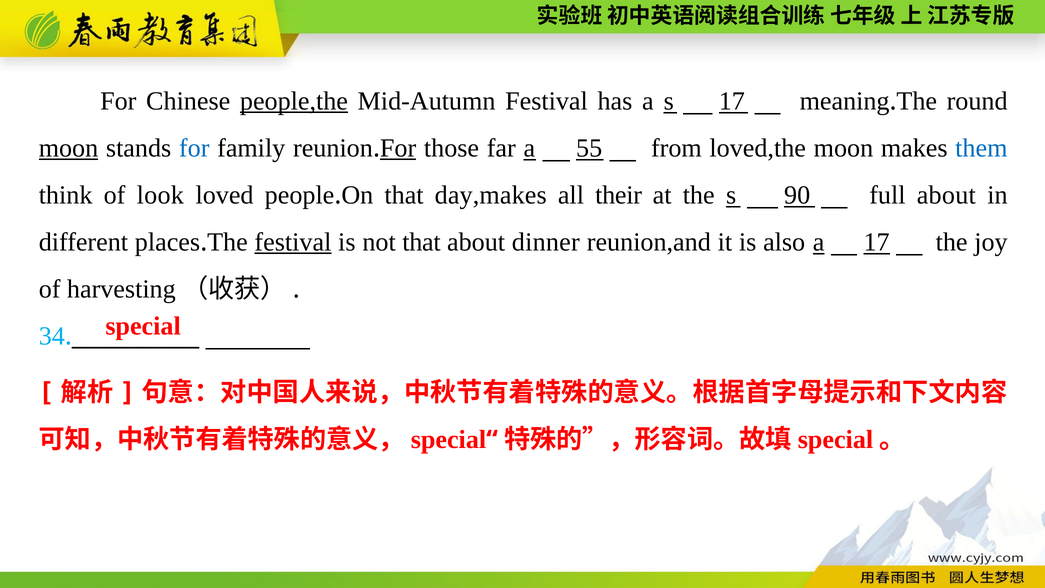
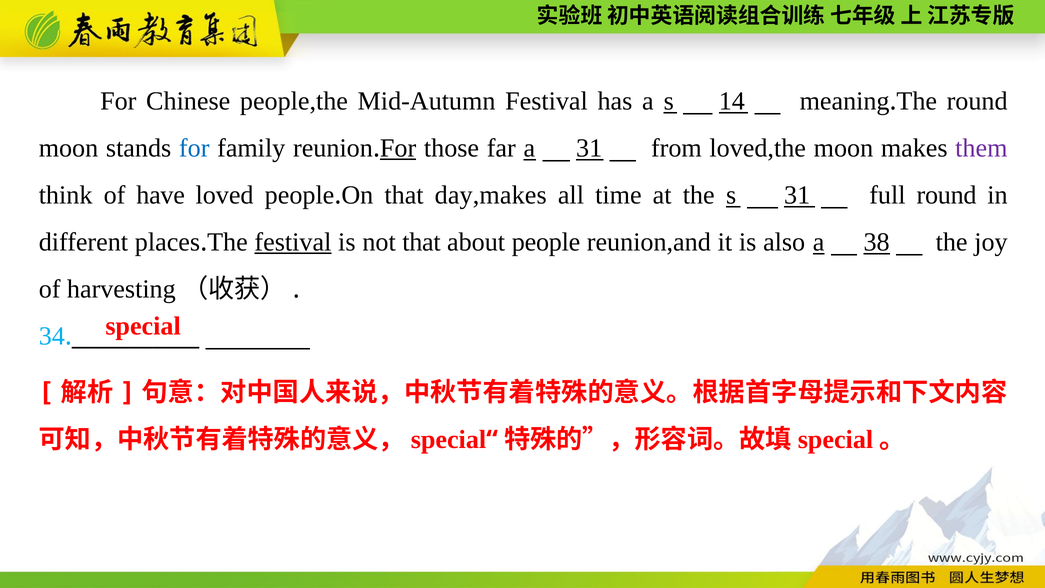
people,the underline: present -> none
s 17: 17 -> 14
moon at (68, 148) underline: present -> none
a 55: 55 -> 31
them colour: blue -> purple
look: look -> have
their: their -> time
s 90: 90 -> 31
full about: about -> round
about dinner: dinner -> people
a 17: 17 -> 38
